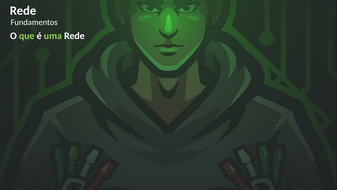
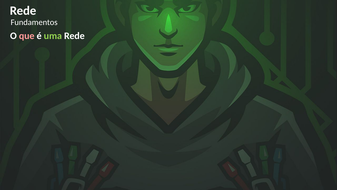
que colour: light green -> pink
